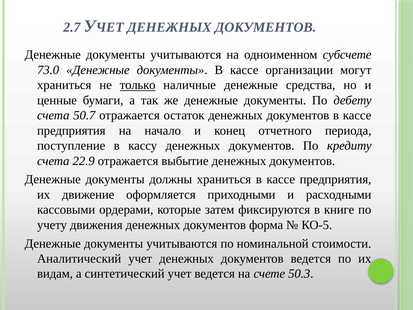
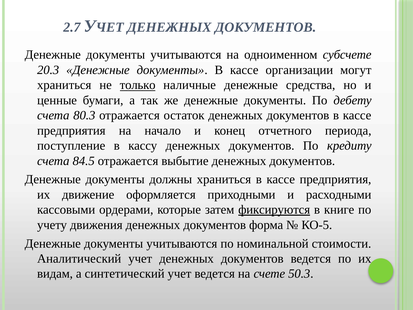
73.0: 73.0 -> 20.3
50.7: 50.7 -> 80.3
22.9: 22.9 -> 84.5
фиксируются underline: none -> present
